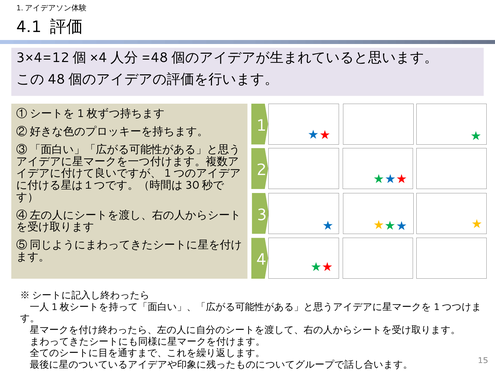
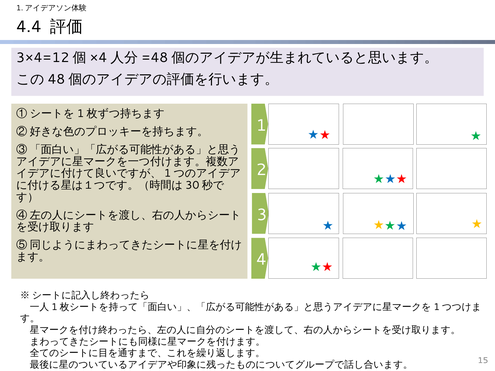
4.1: 4.1 -> 4.4
